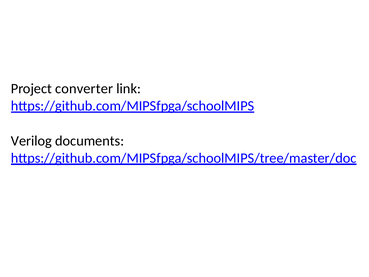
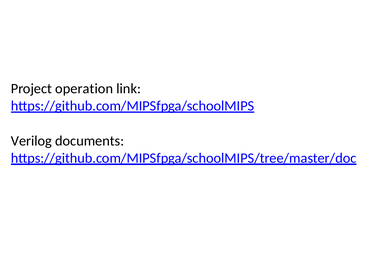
converter: converter -> operation
